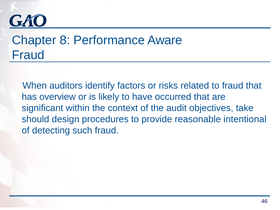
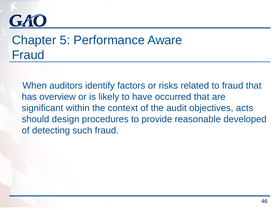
8: 8 -> 5
take: take -> acts
intentional: intentional -> developed
